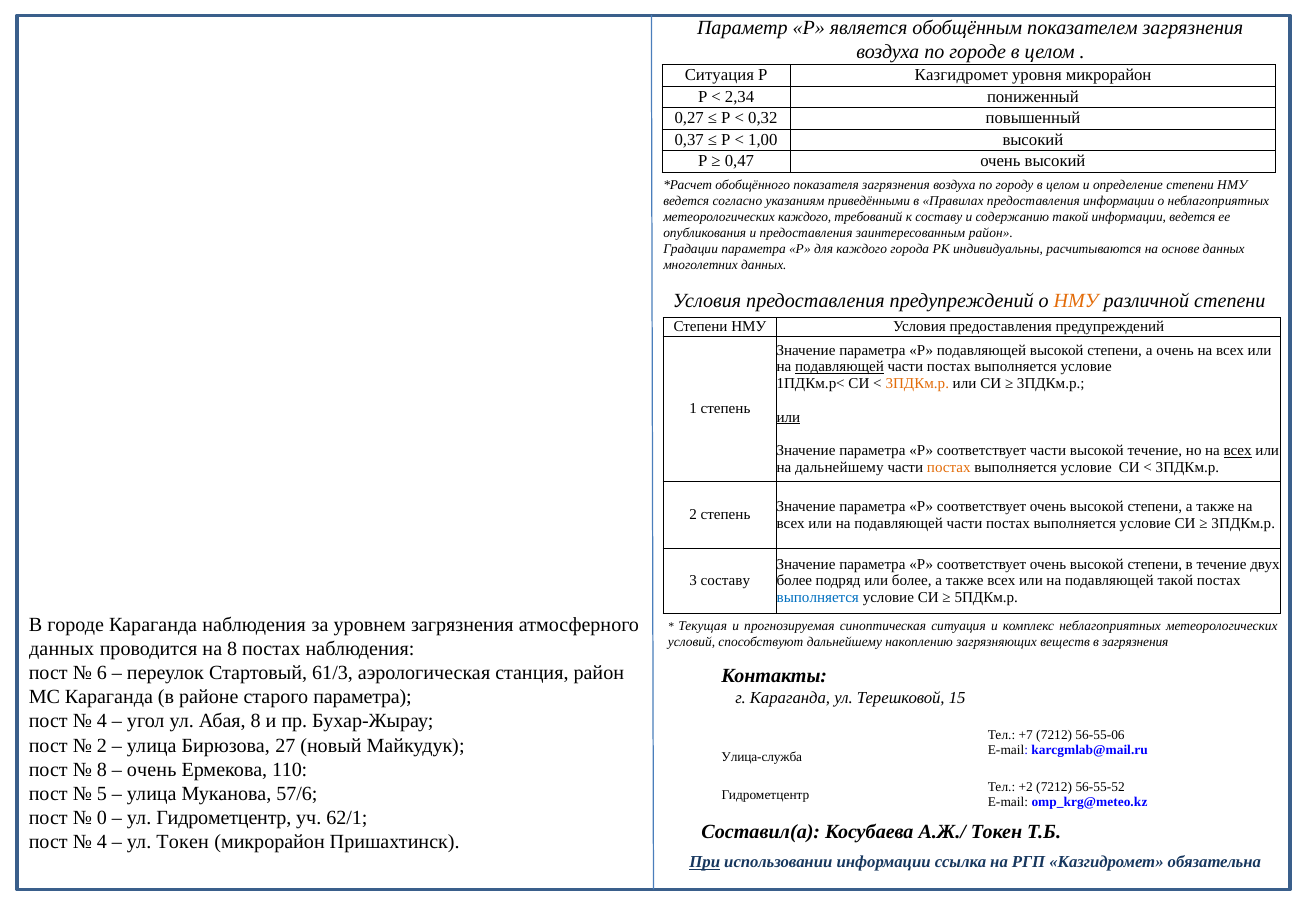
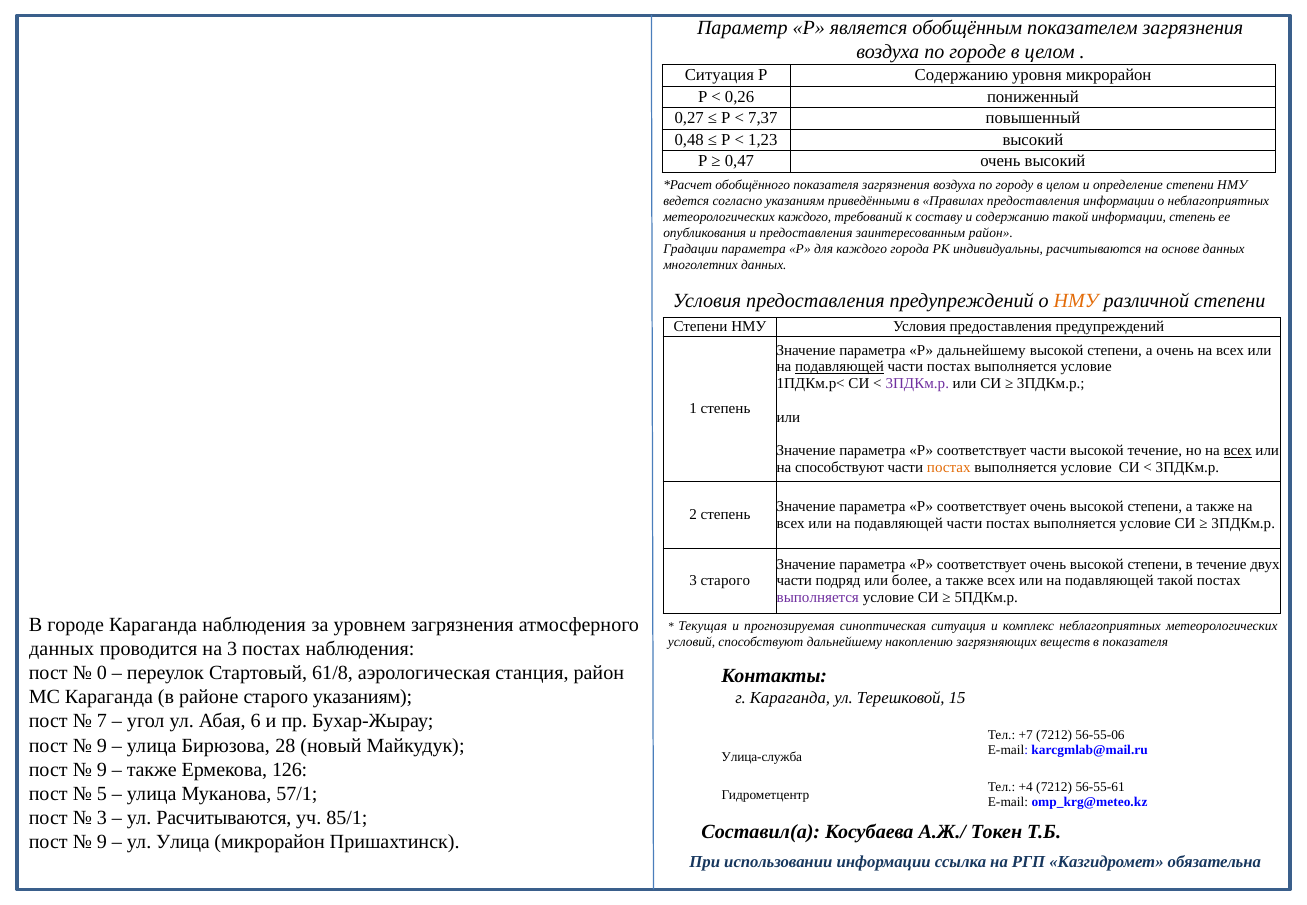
Р Казгидромет: Казгидромет -> Содержанию
2,34: 2,34 -> 0,26
0,32: 0,32 -> 7,37
0,37: 0,37 -> 0,48
1,00: 1,00 -> 1,23
информации ведется: ведется -> степень
Р подавляющей: подавляющей -> дальнейшему
3ПДКм.р at (917, 384) colour: orange -> purple
или at (788, 417) underline: present -> none
на дальнейшему: дальнейшему -> способствуют
3 составу: составу -> старого
более at (794, 581): более -> части
выполняется at (818, 597) colour: blue -> purple
в загрязнения: загрязнения -> показателя
на 8: 8 -> 3
6: 6 -> 0
61/3: 61/3 -> 61/8
старого параметра: параметра -> указаниям
4 at (102, 721): 4 -> 7
Абая 8: 8 -> 6
2 at (102, 745): 2 -> 9
27: 27 -> 28
8 at (102, 769): 8 -> 9
очень at (152, 769): очень -> также
110: 110 -> 126
+2: +2 -> +4
56-55-52: 56-55-52 -> 56-55-61
57/6: 57/6 -> 57/1
0 at (102, 818): 0 -> 3
ул Гидрометцентр: Гидрометцентр -> Расчитываются
62/1: 62/1 -> 85/1
4 at (102, 842): 4 -> 9
ул Токен: Токен -> Улица
При underline: present -> none
